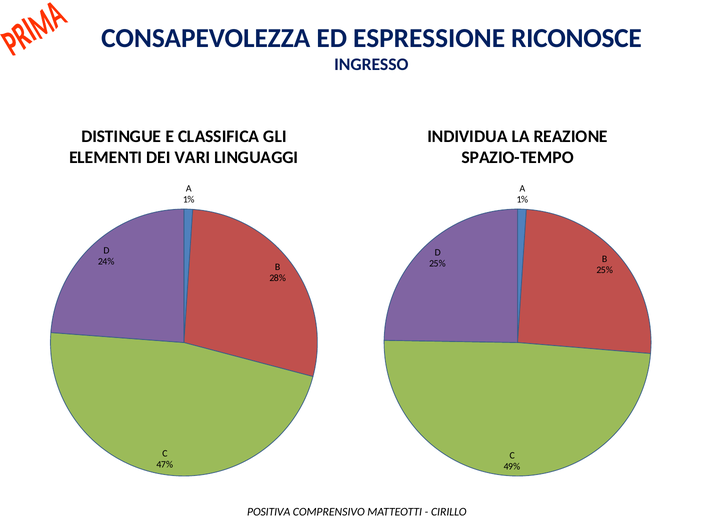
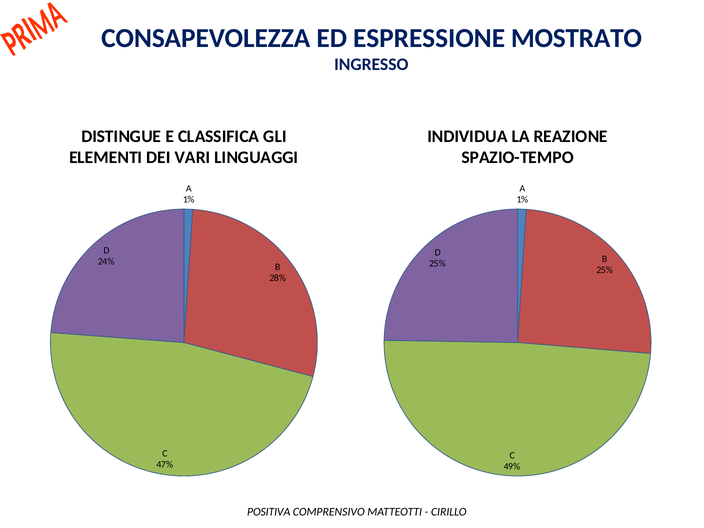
RICONOSCE: RICONOSCE -> MOSTRATO
